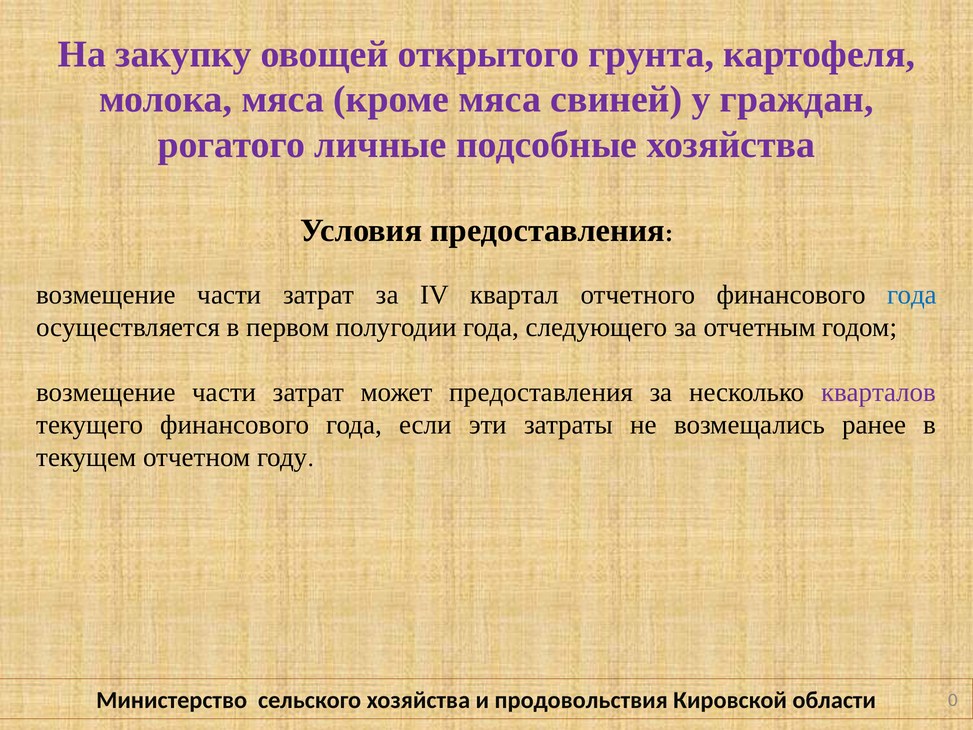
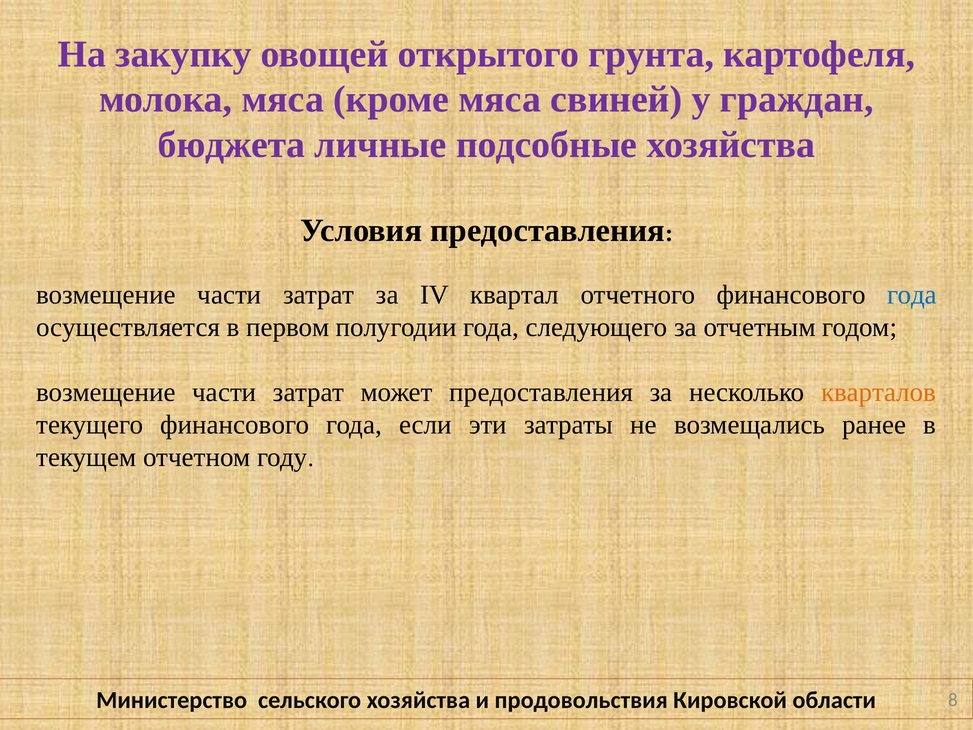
рогатого: рогатого -> бюджета
кварталов colour: purple -> orange
0: 0 -> 8
